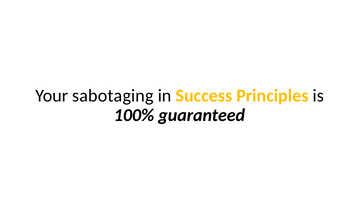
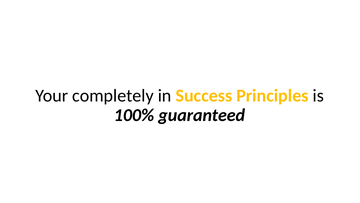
sabotaging: sabotaging -> completely
